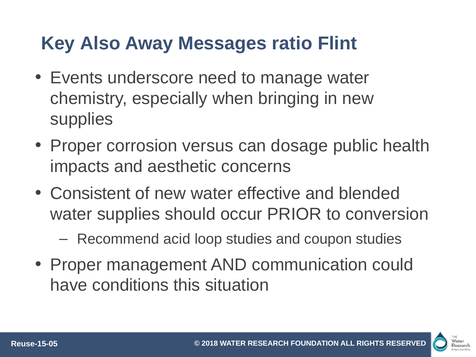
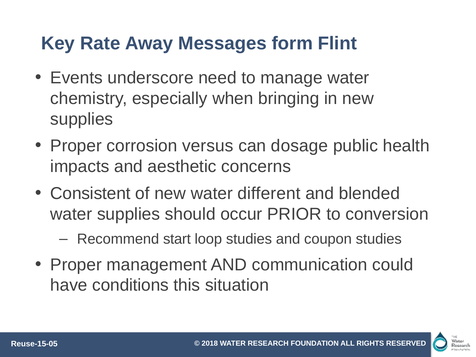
Also: Also -> Rate
ratio: ratio -> form
effective: effective -> different
acid: acid -> start
